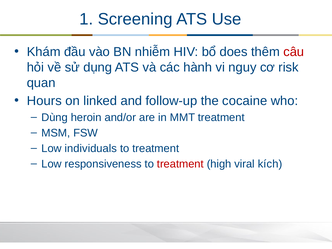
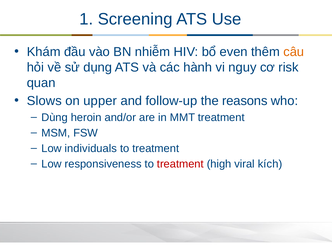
does: does -> even
câu colour: red -> orange
Hours: Hours -> Slows
linked: linked -> upper
cocaine: cocaine -> reasons
